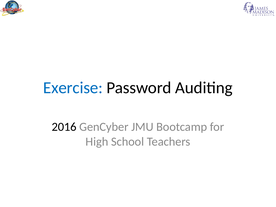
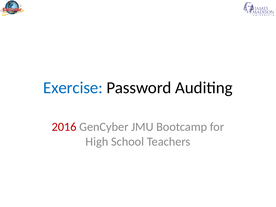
2016 colour: black -> red
